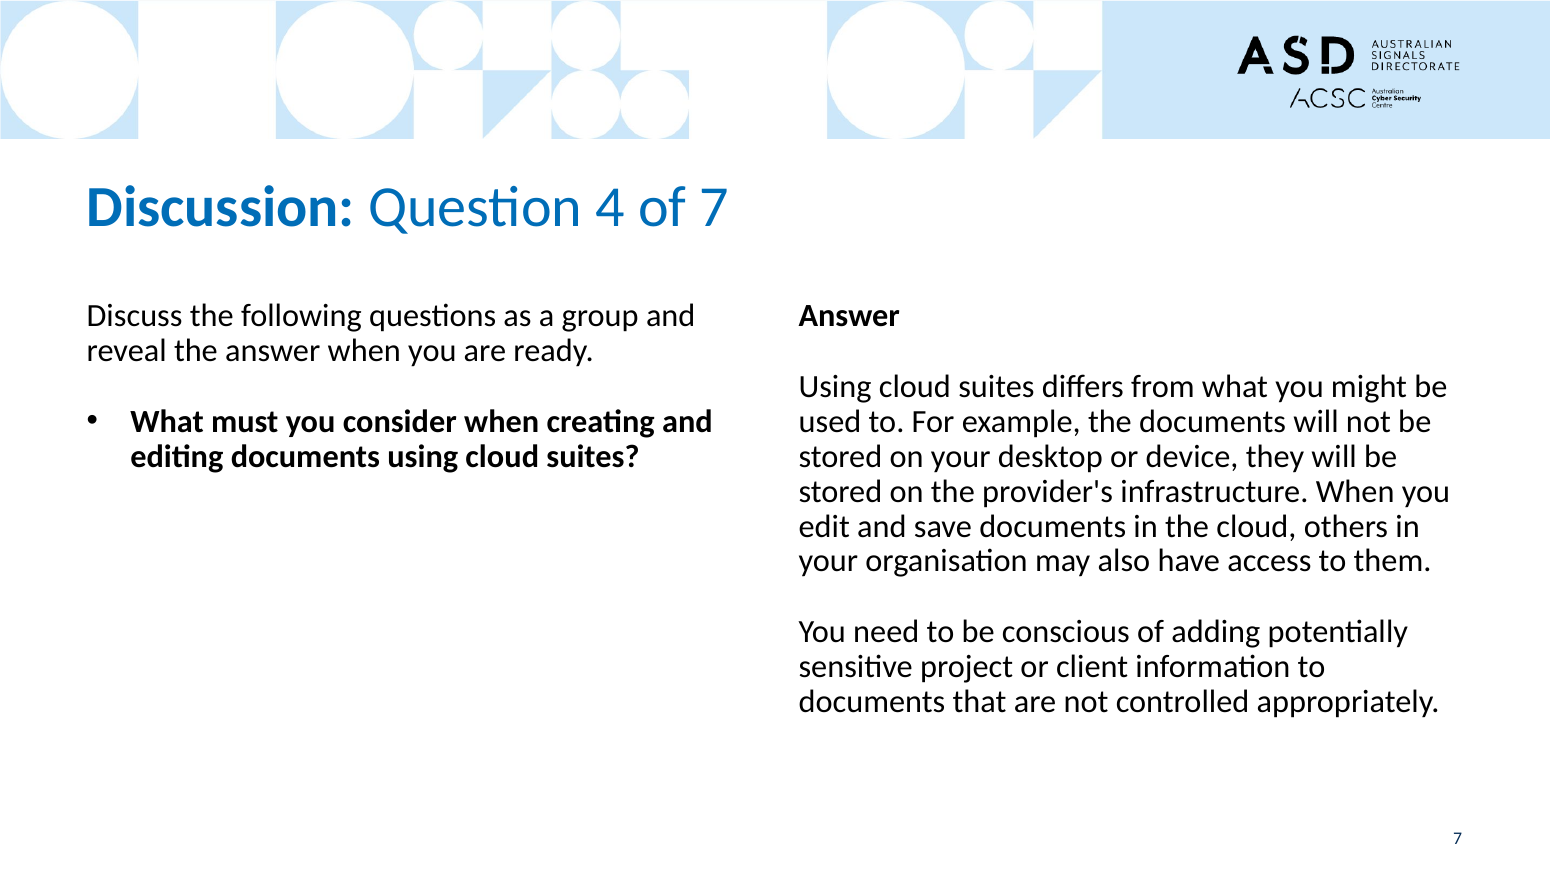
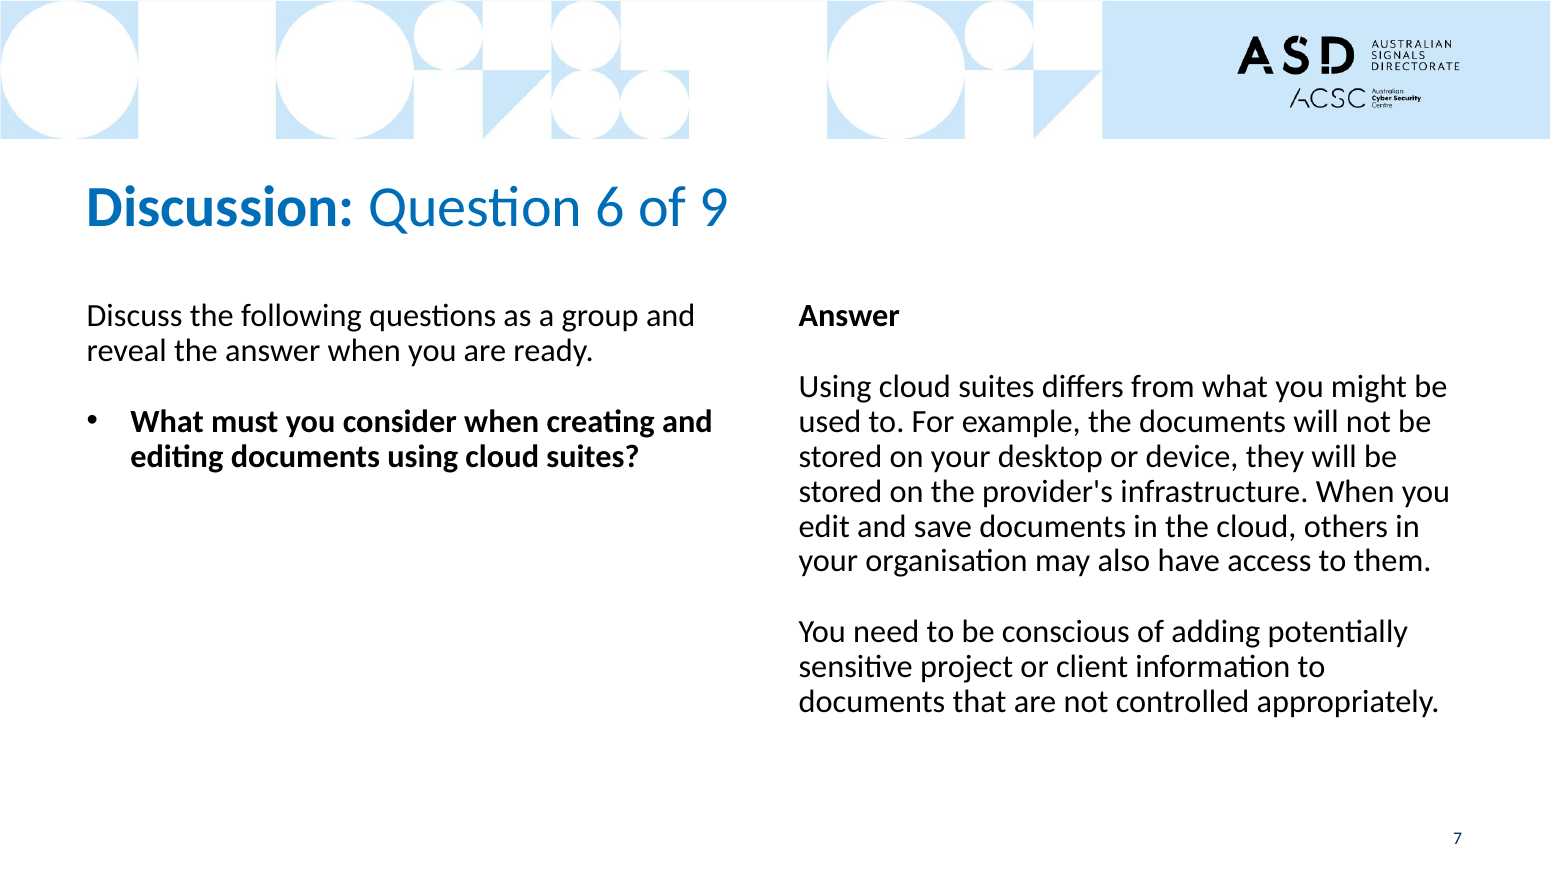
4: 4 -> 6
of 7: 7 -> 9
